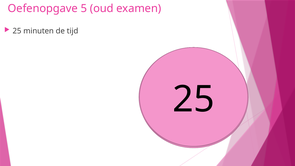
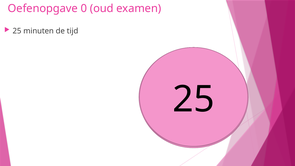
5: 5 -> 0
